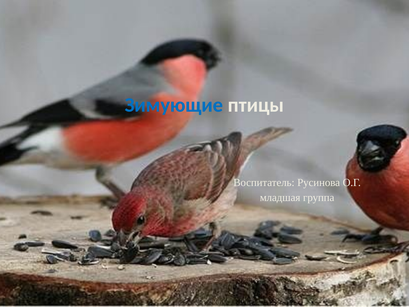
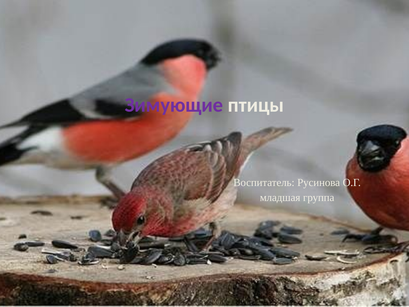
Зимующие colour: blue -> purple
